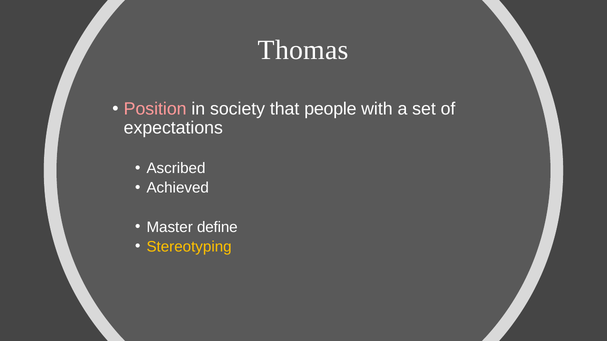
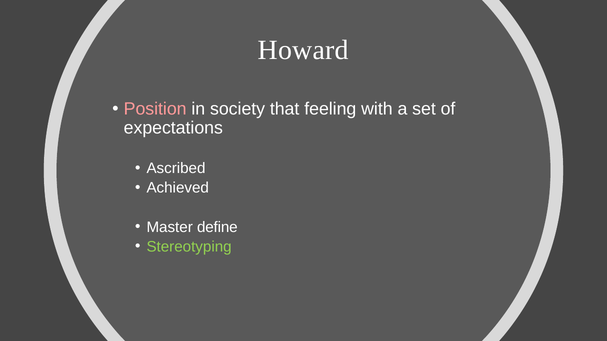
Thomas: Thomas -> Howard
people: people -> feeling
Stereotyping colour: yellow -> light green
